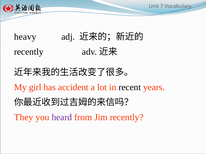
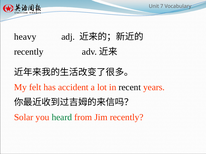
girl: girl -> felt
They: They -> Solar
heard colour: purple -> green
